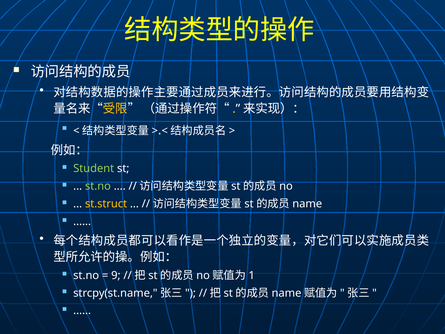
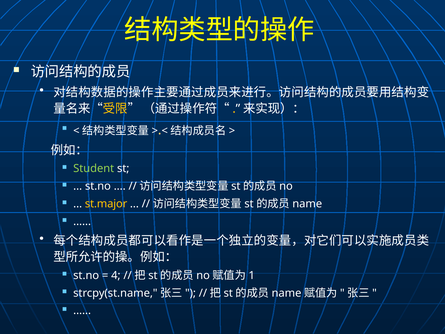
st.no at (98, 186) colour: light green -> white
st.struct: st.struct -> st.major
9: 9 -> 4
